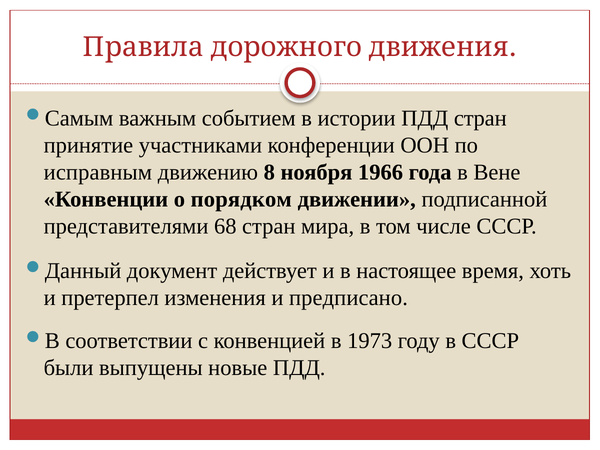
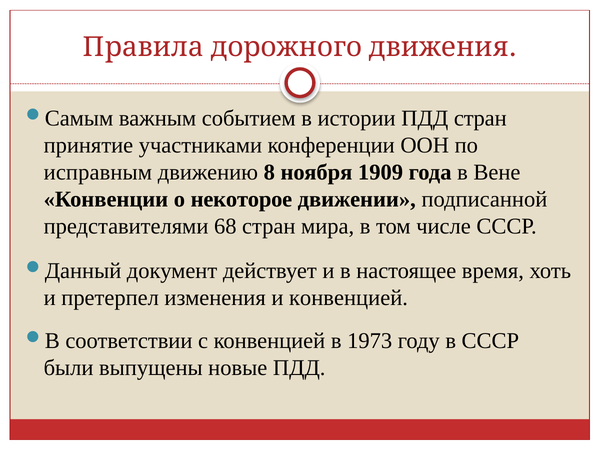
1966: 1966 -> 1909
порядком: порядком -> некоторое
и предписано: предписано -> конвенцией
